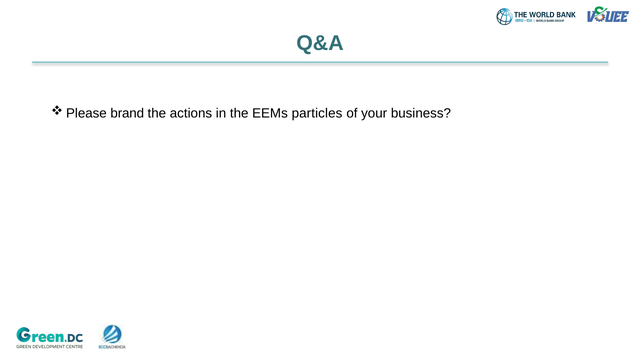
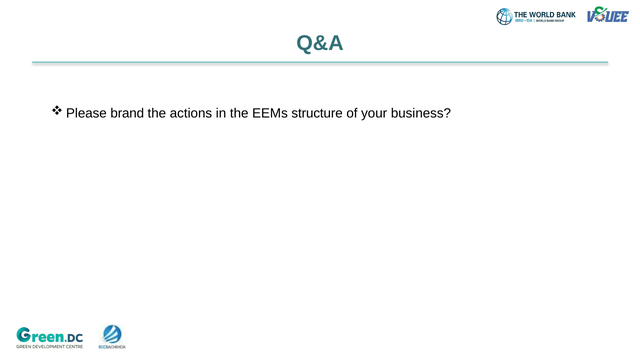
particles: particles -> structure
